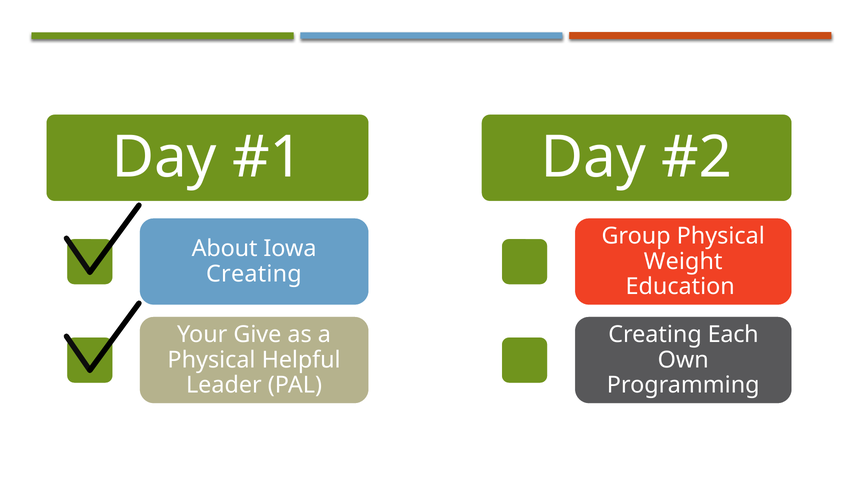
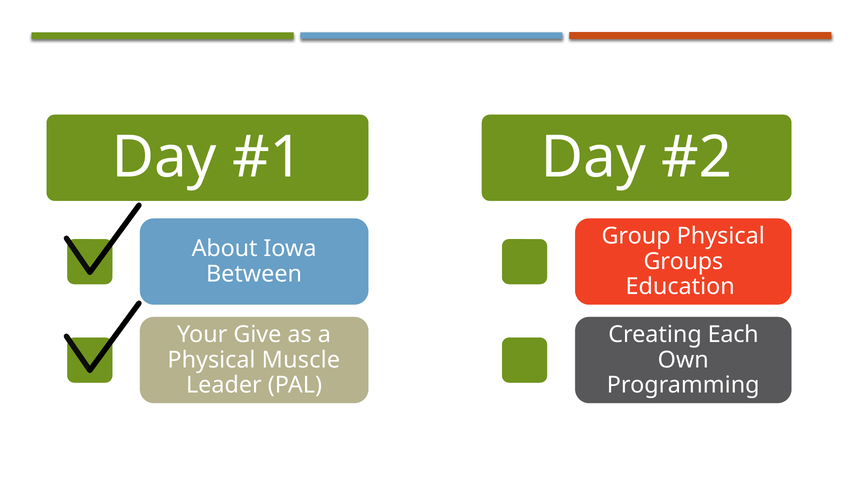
Weight: Weight -> Groups
Creating at (254, 274): Creating -> Between
Helpful: Helpful -> Muscle
